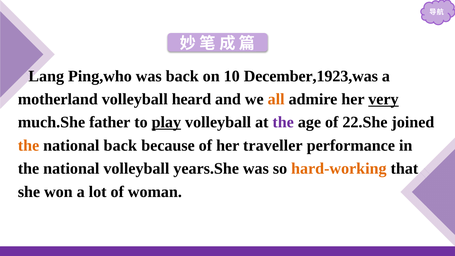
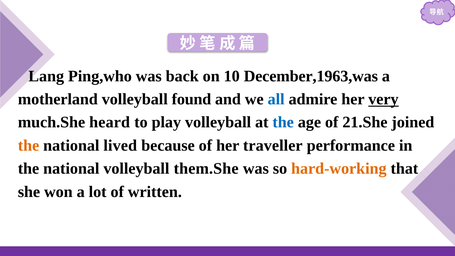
December,1923,was: December,1923,was -> December,1963,was
heard: heard -> found
all colour: orange -> blue
father: father -> heard
play underline: present -> none
the at (283, 122) colour: purple -> blue
22.She: 22.She -> 21.She
national back: back -> lived
years.She: years.She -> them.She
woman: woman -> written
